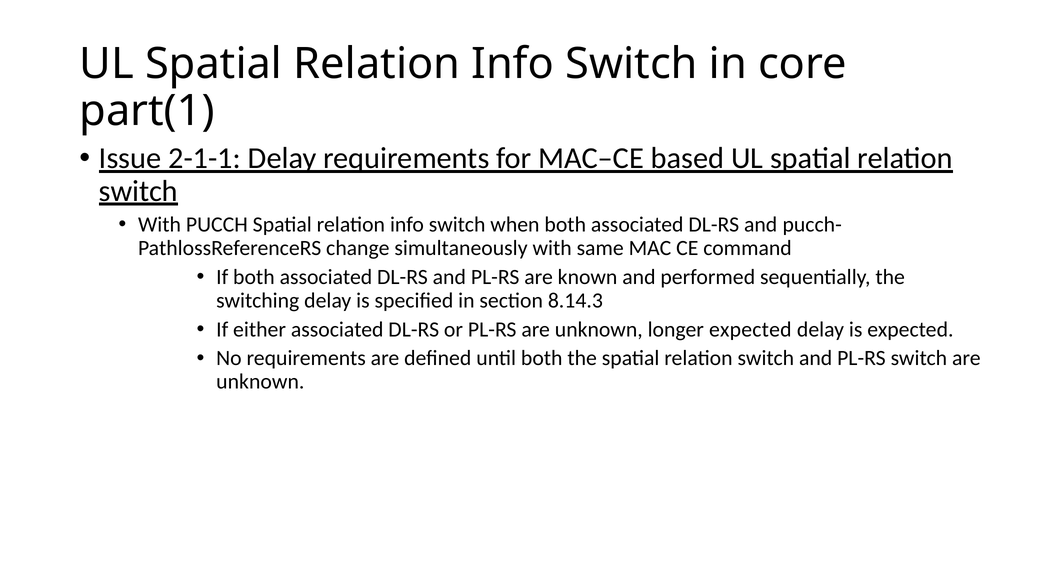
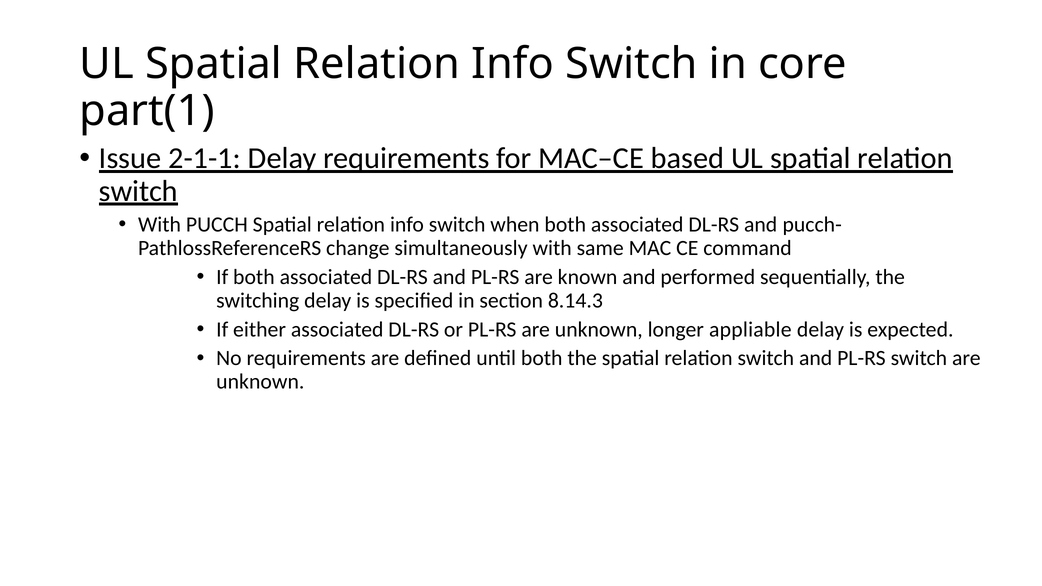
longer expected: expected -> appliable
